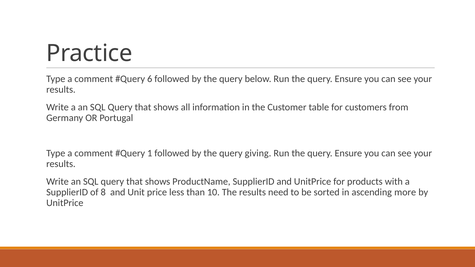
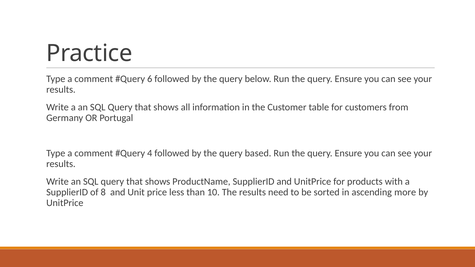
1: 1 -> 4
giving: giving -> based
